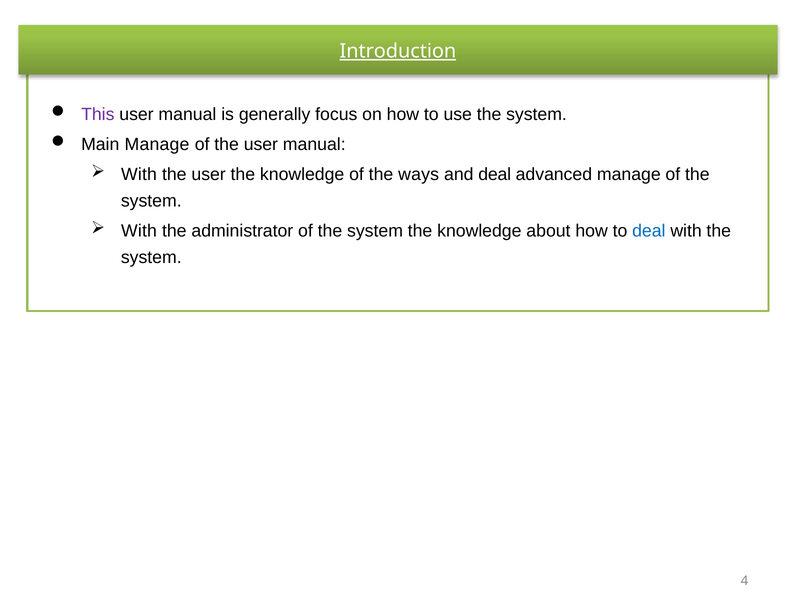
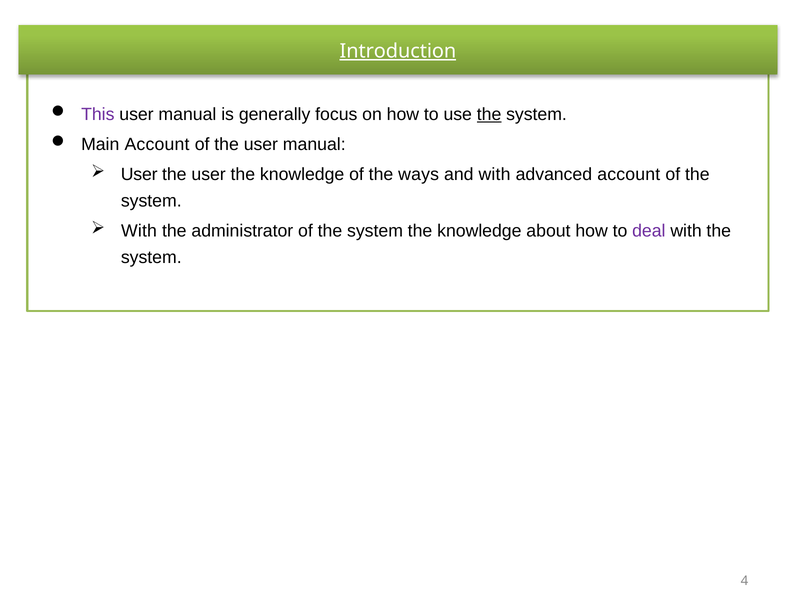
the at (489, 114) underline: none -> present
Main Manage: Manage -> Account
With at (139, 174): With -> User
and deal: deal -> with
advanced manage: manage -> account
deal at (649, 231) colour: blue -> purple
